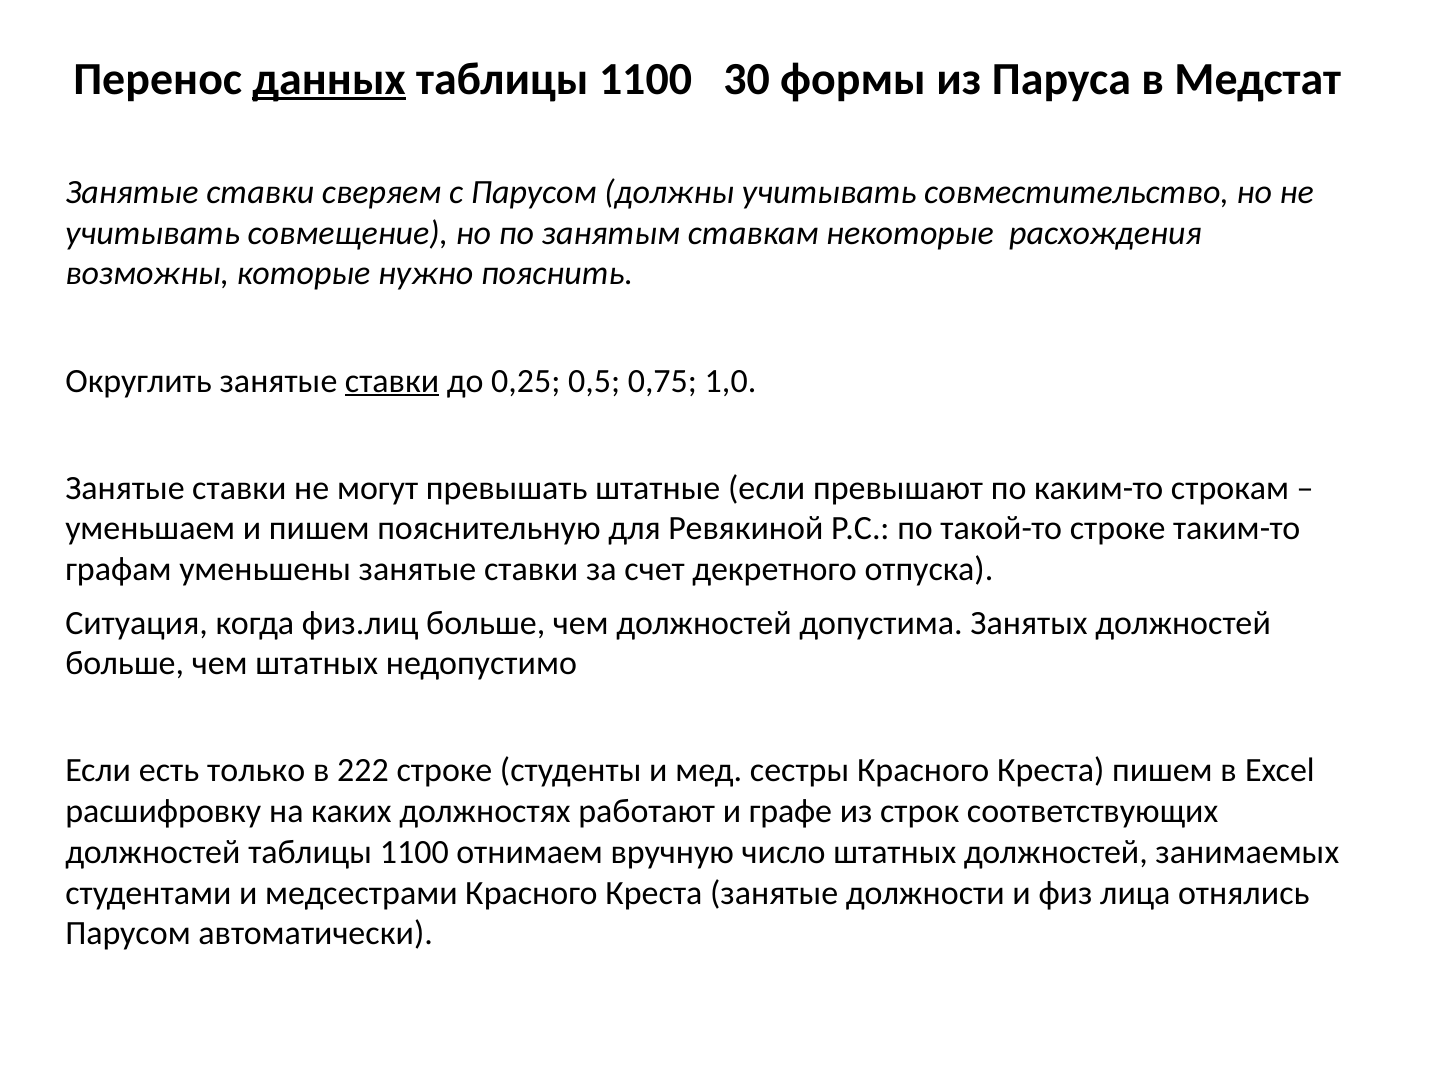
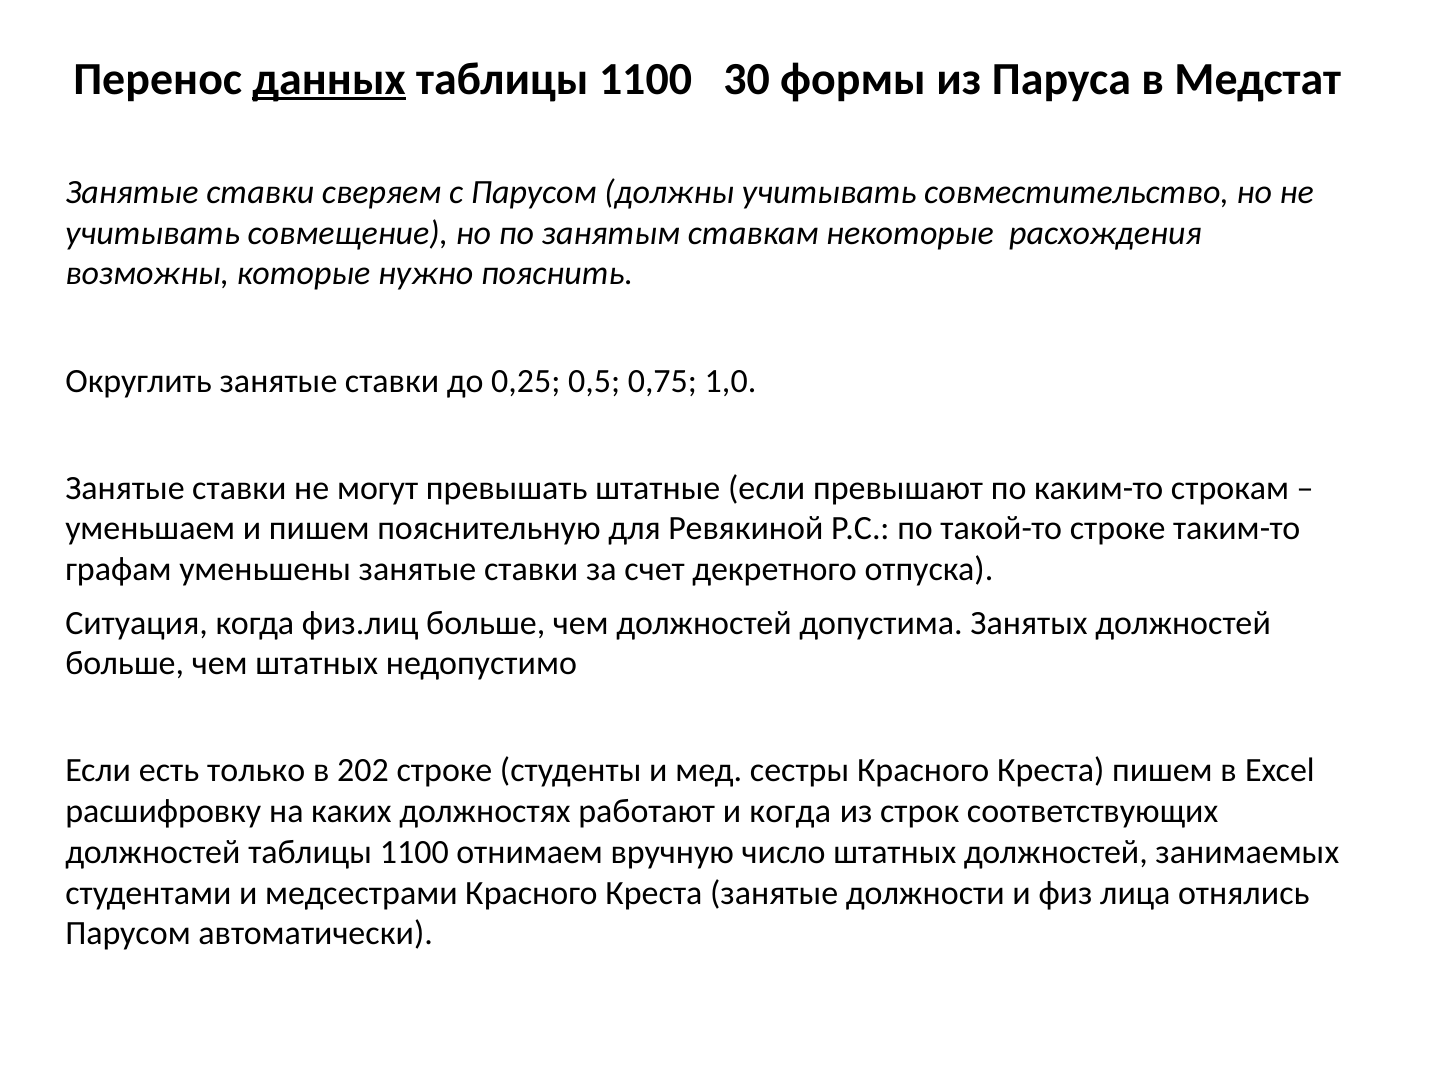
ставки at (392, 381) underline: present -> none
222: 222 -> 202
и графе: графе -> когда
